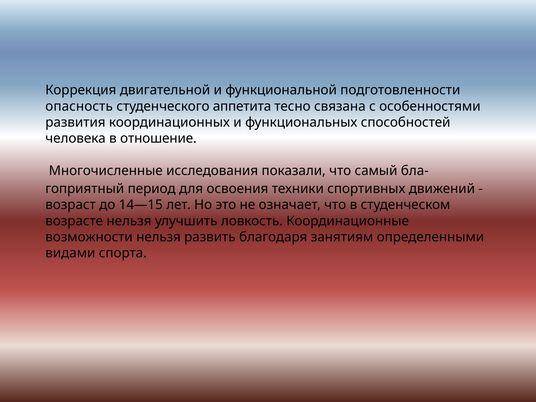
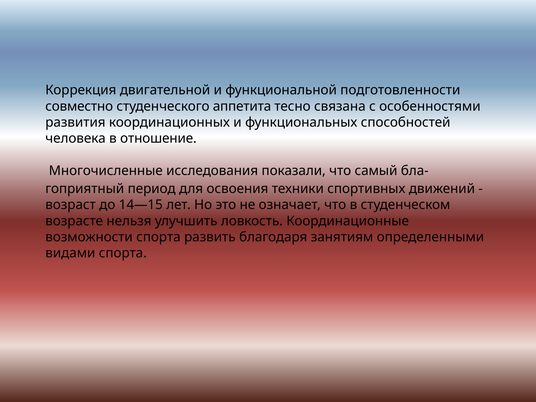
опасность: опасность -> совместно
возможности нельзя: нельзя -> спорта
